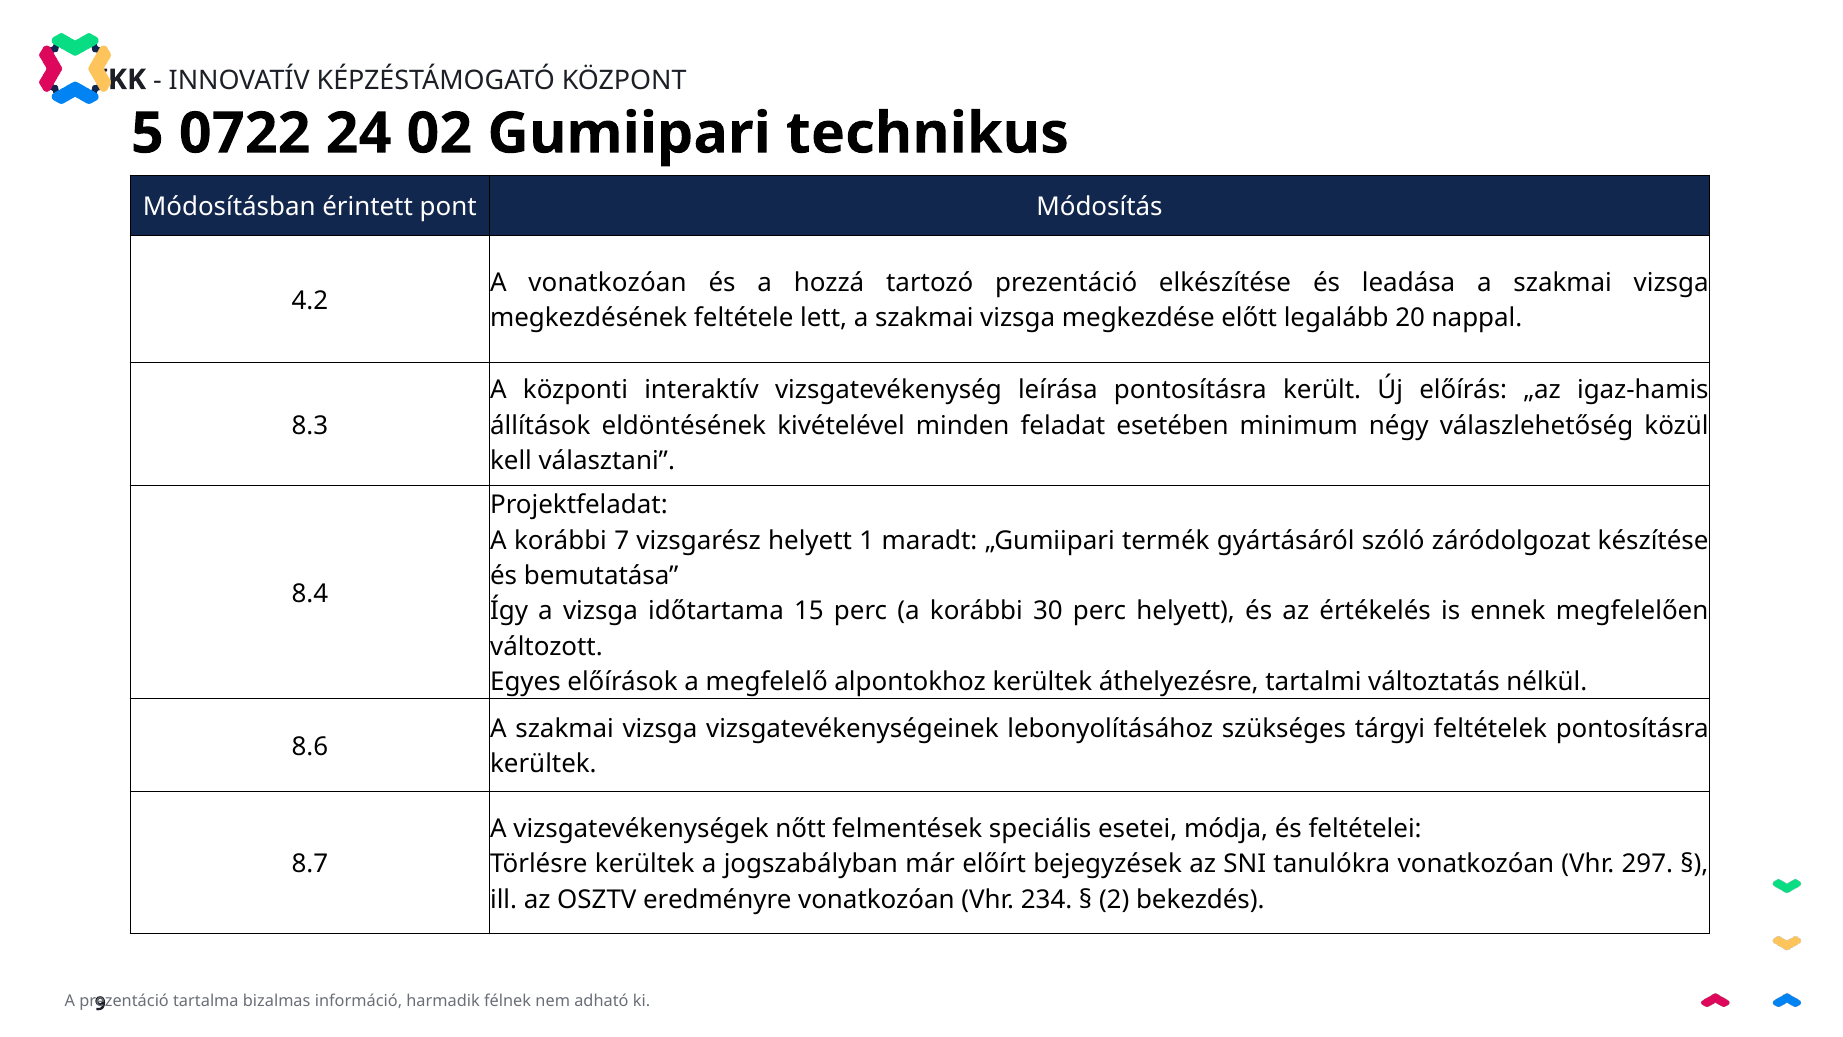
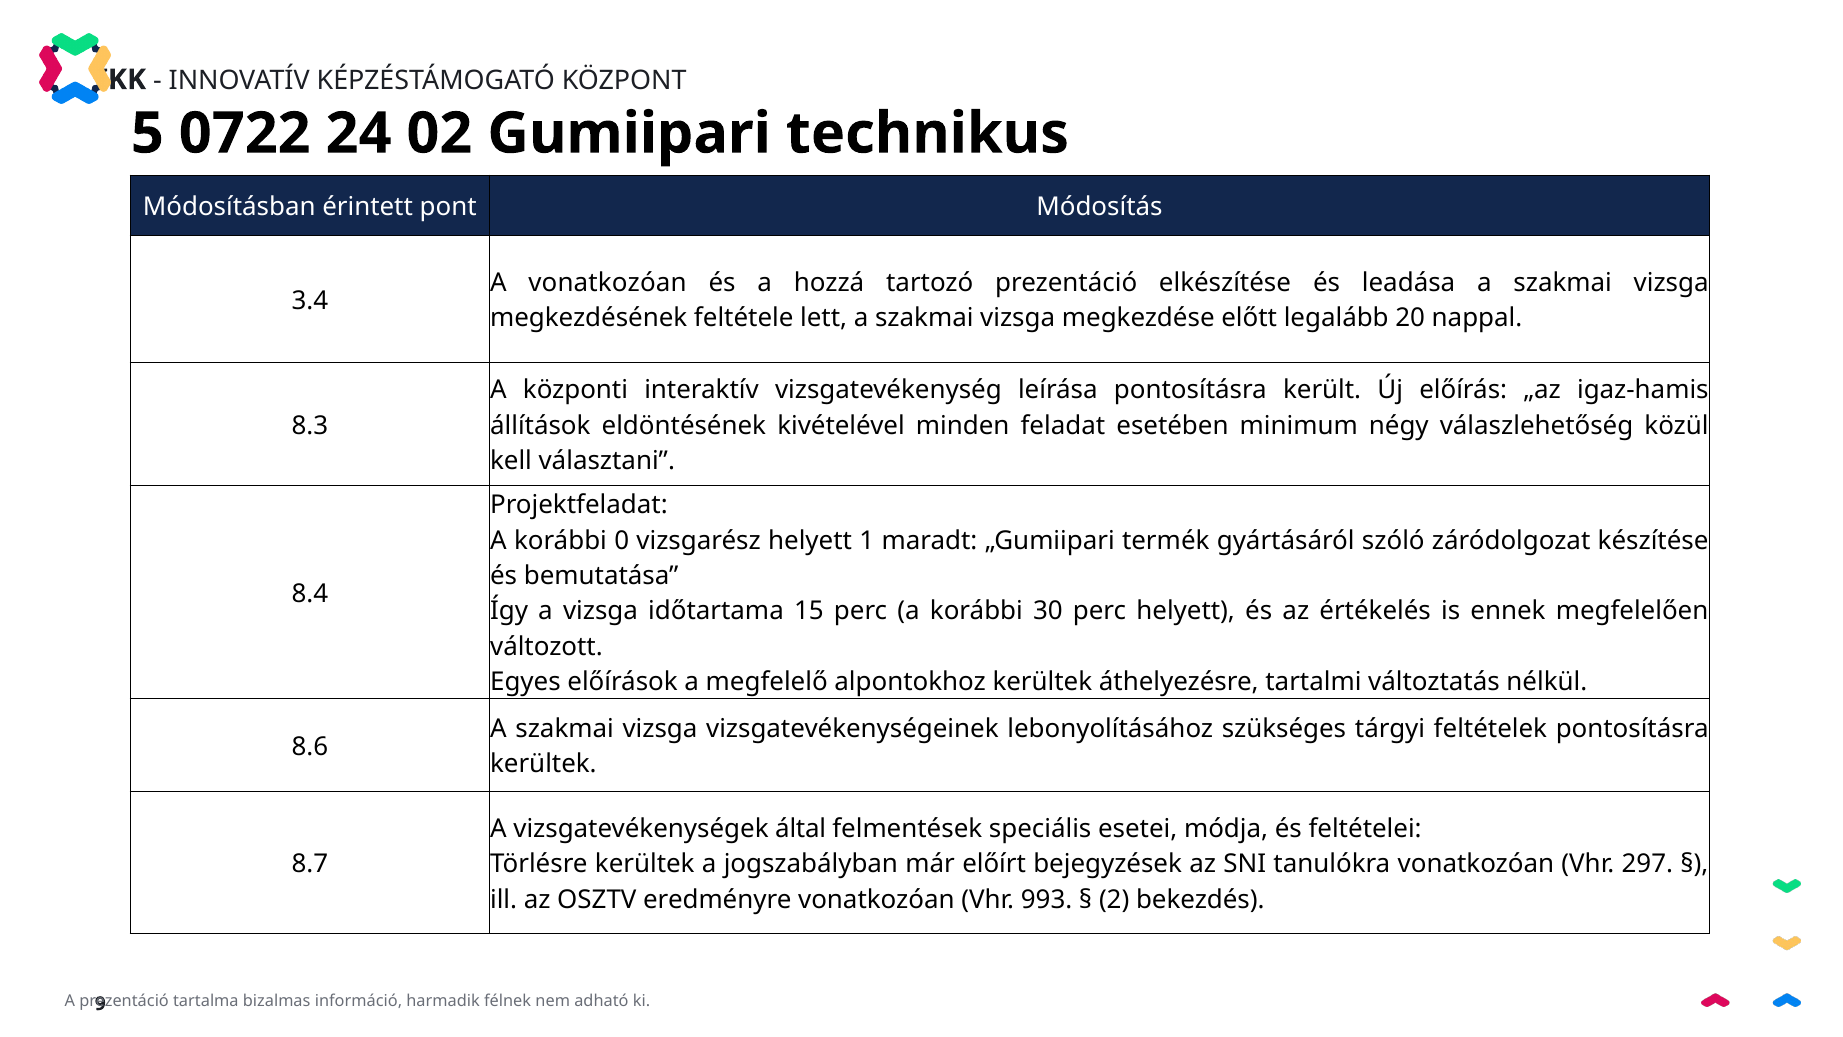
4.2: 4.2 -> 3.4
7: 7 -> 0
nőtt: nőtt -> által
234: 234 -> 993
